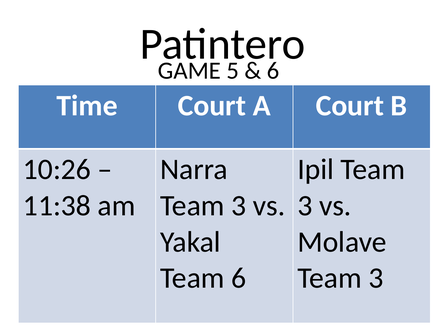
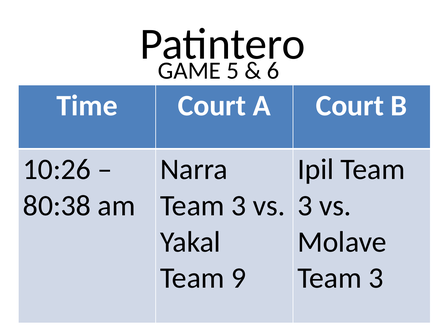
11:38: 11:38 -> 80:38
Team 6: 6 -> 9
